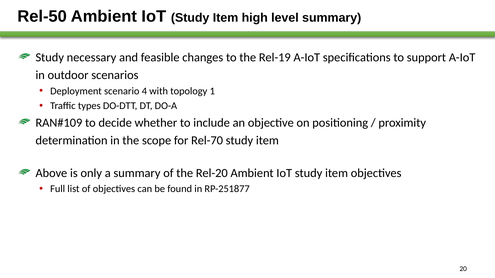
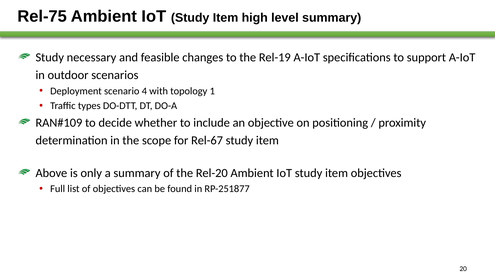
Rel-50: Rel-50 -> Rel-75
Rel-70: Rel-70 -> Rel-67
